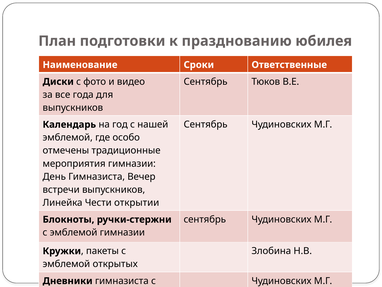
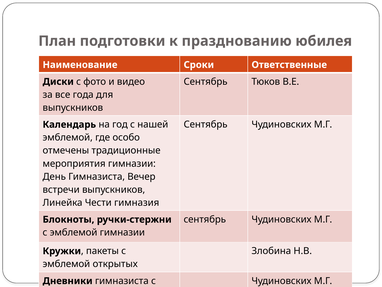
открытии: открытии -> гимназия
